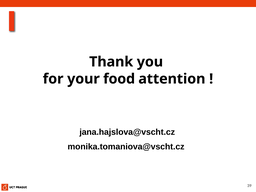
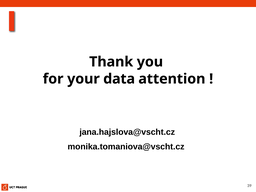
food: food -> data
